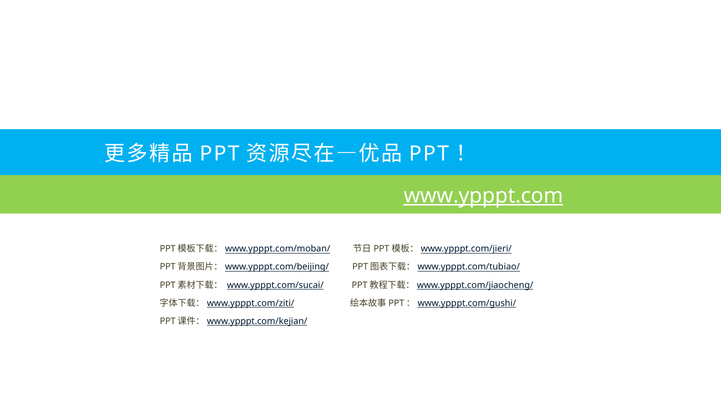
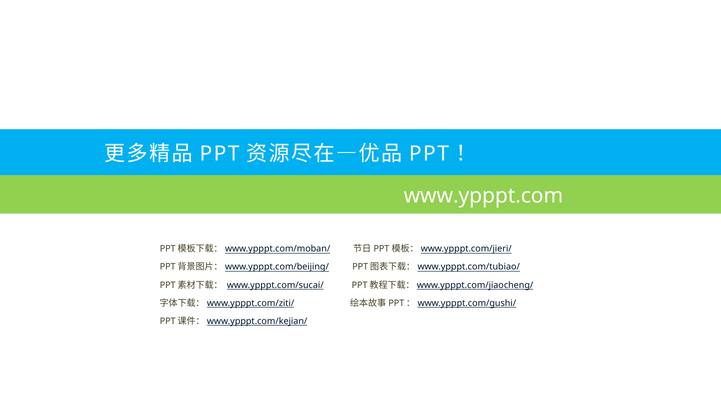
www.ypppt.com underline: present -> none
